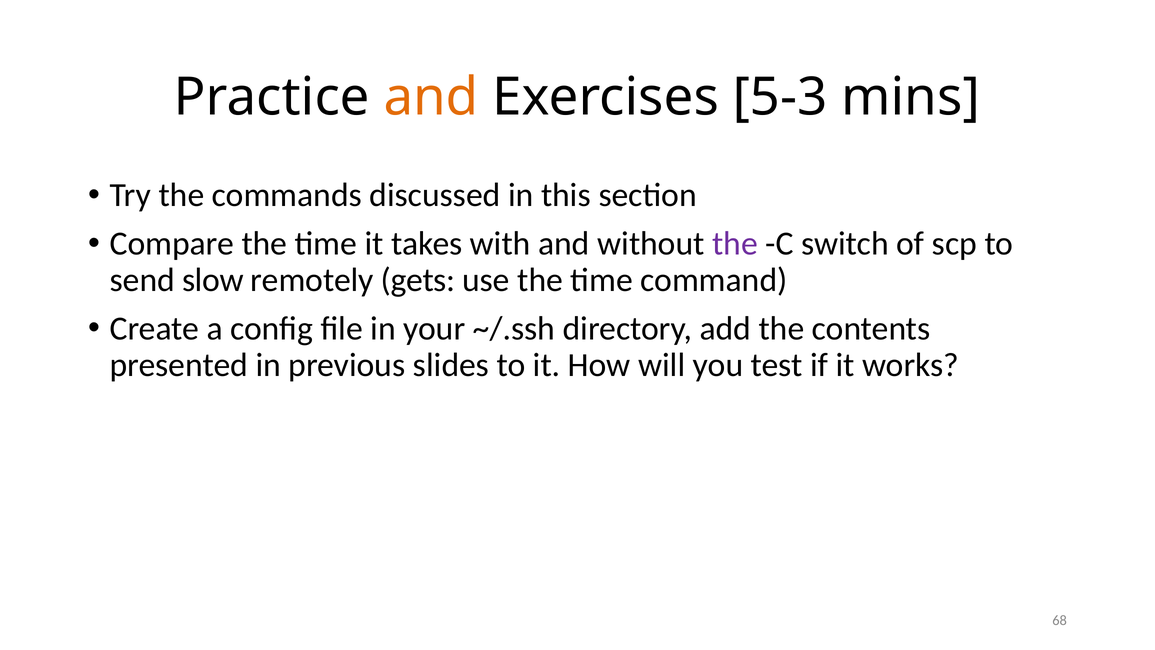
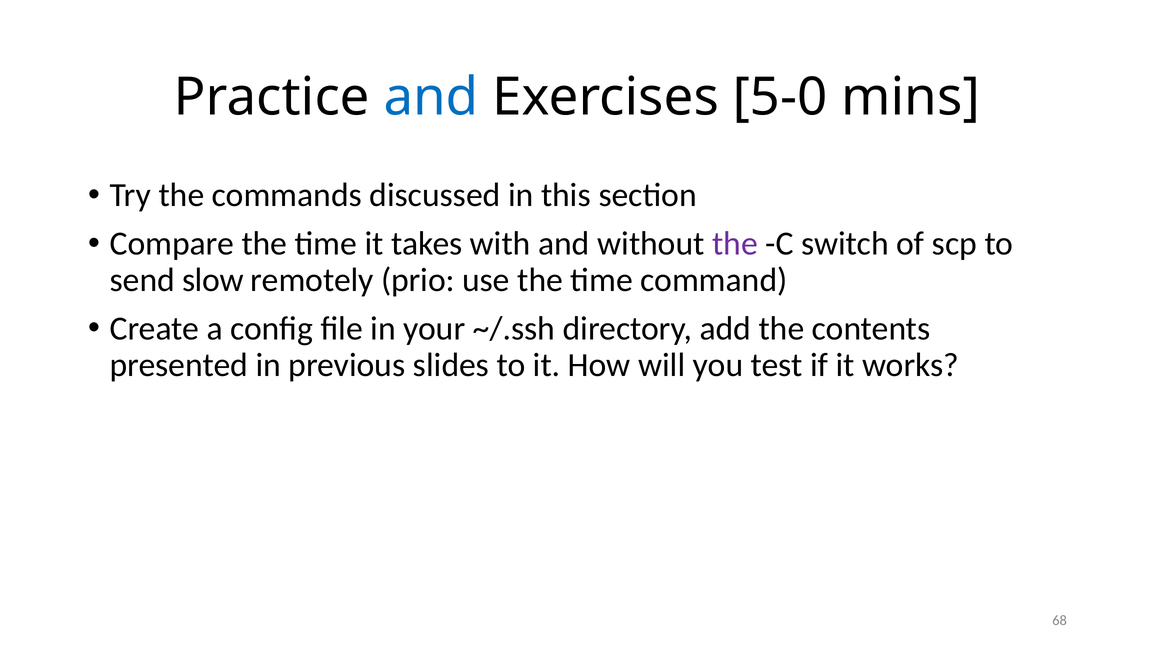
and at (431, 97) colour: orange -> blue
5-3: 5-3 -> 5-0
gets: gets -> prio
